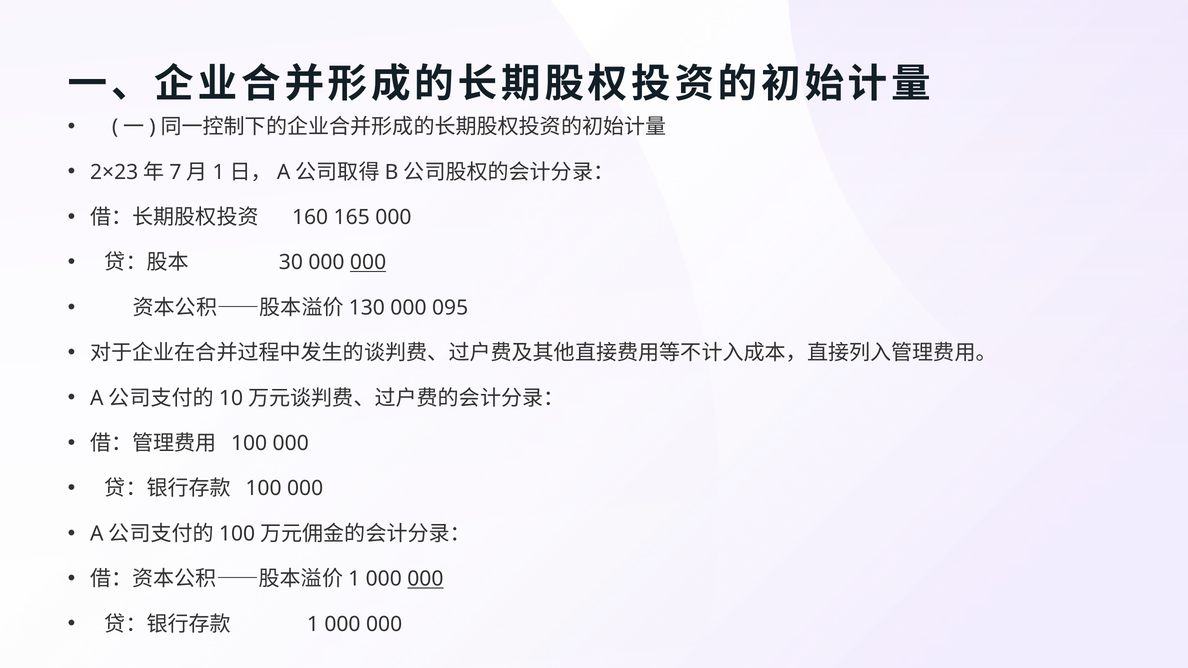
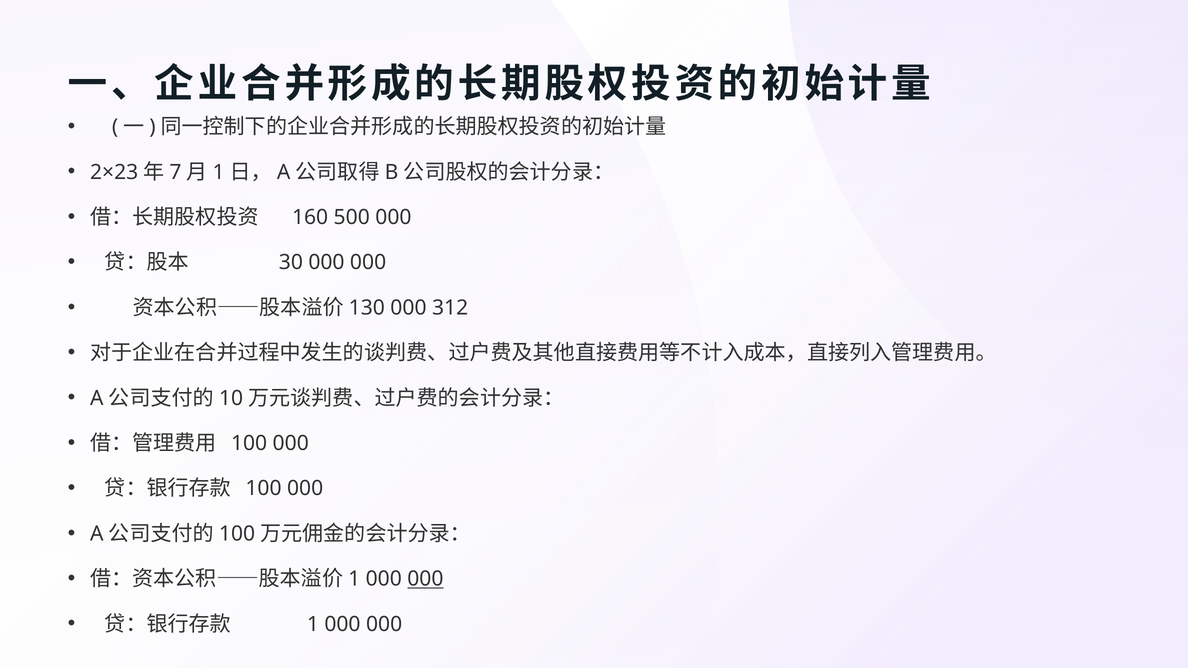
165: 165 -> 500
000 at (368, 263) underline: present -> none
095: 095 -> 312
